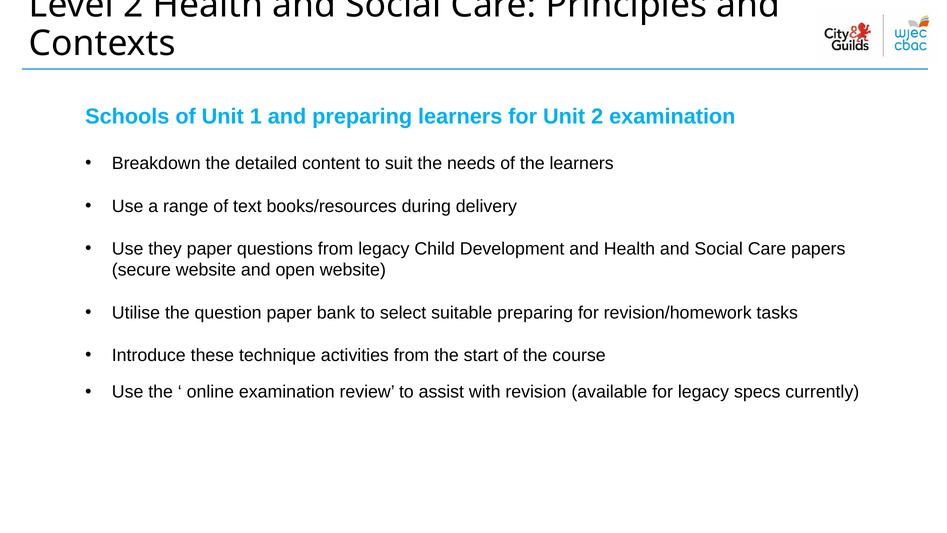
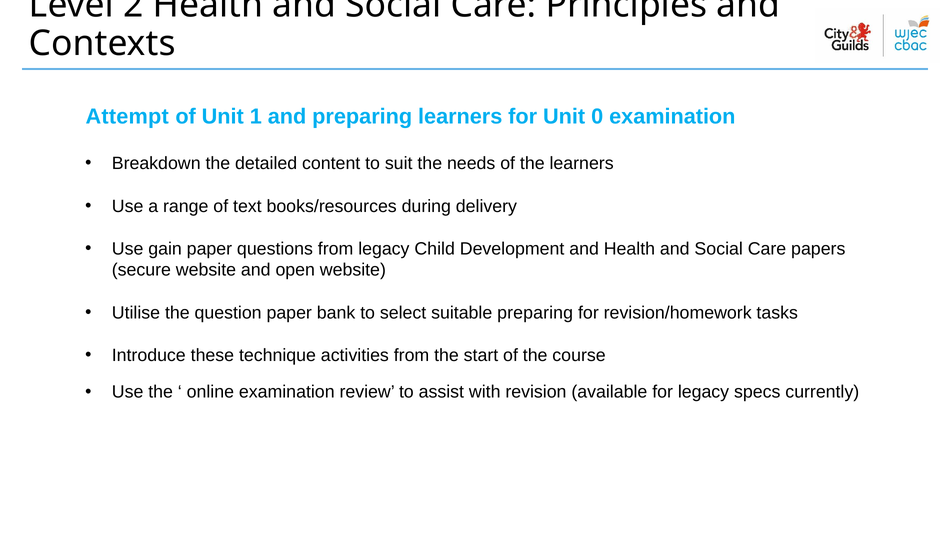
Schools: Schools -> Attempt
Unit 2: 2 -> 0
they: they -> gain
